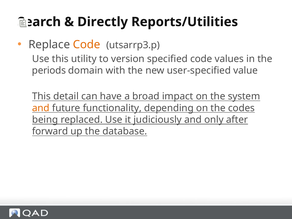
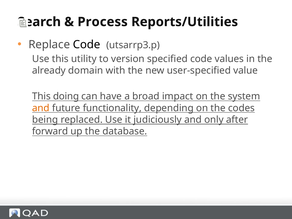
Directly: Directly -> Process
Code at (87, 45) colour: orange -> black
periods: periods -> already
detail: detail -> doing
